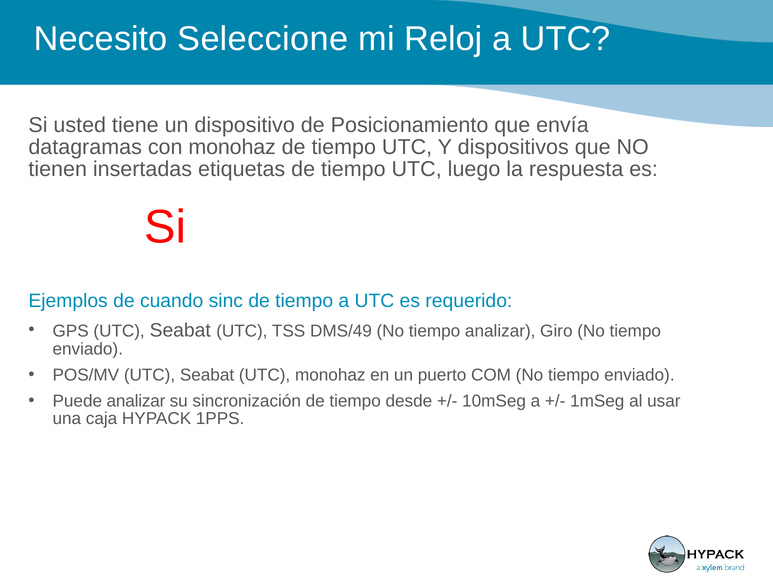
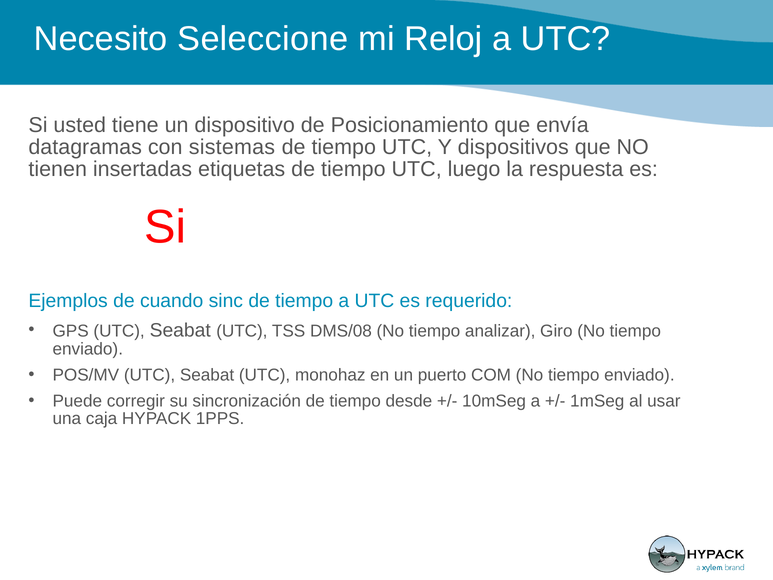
con monohaz: monohaz -> sistemas
DMS/49: DMS/49 -> DMS/08
Puede analizar: analizar -> corregir
